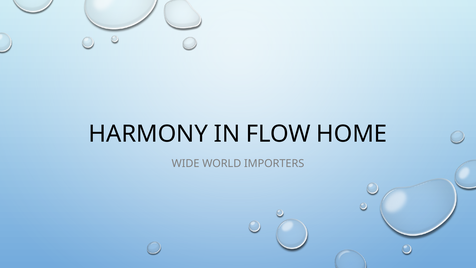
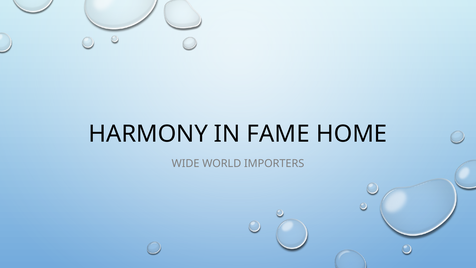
FLOW: FLOW -> FAME
